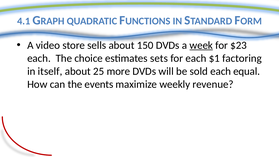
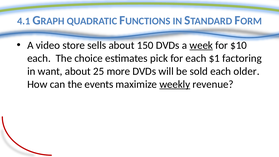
$23: $23 -> $10
sets: sets -> pick
itself: itself -> want
equal: equal -> older
weekly underline: none -> present
